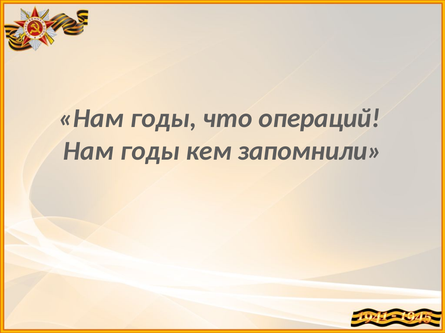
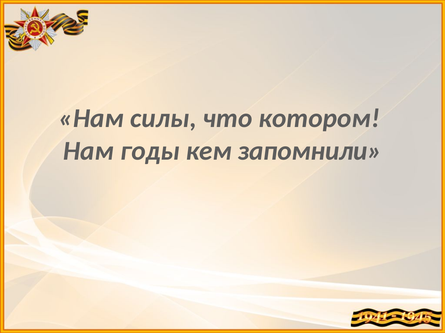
годы at (163, 119): годы -> силы
операций: операций -> котором
